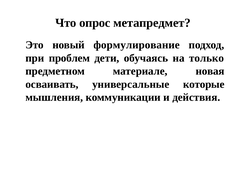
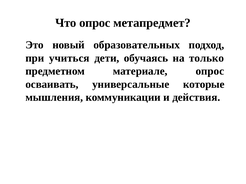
формулирование: формулирование -> образовательных
проблем: проблем -> учиться
материале новая: новая -> опрос
